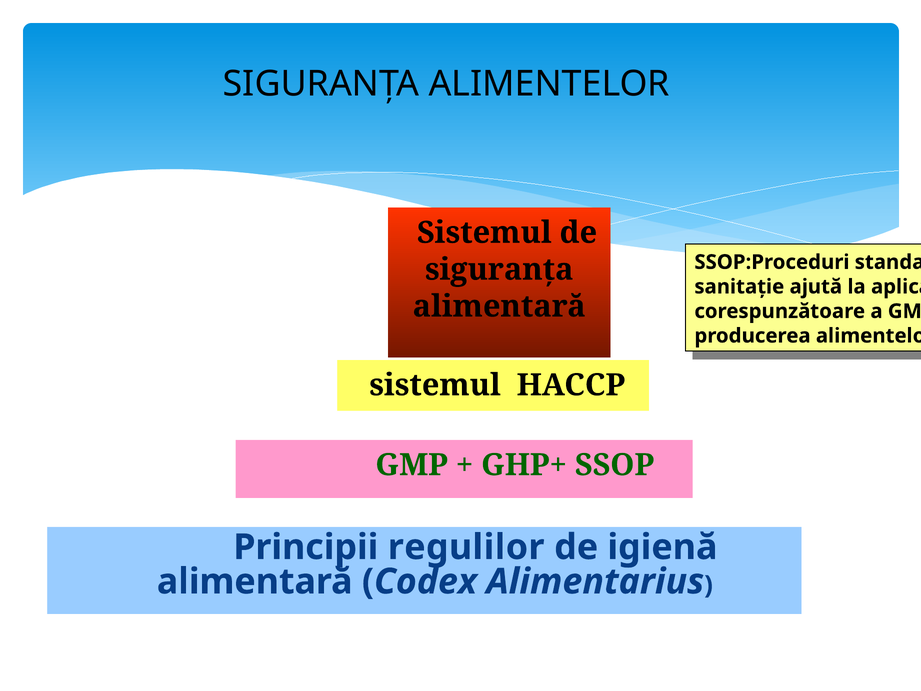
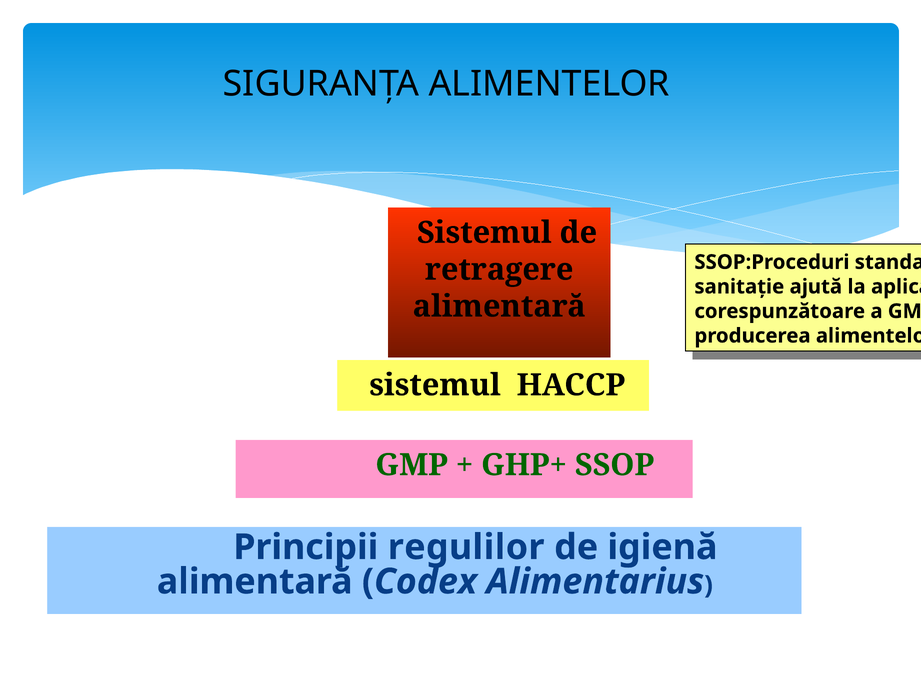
siguranţa: siguranţa -> retragere
